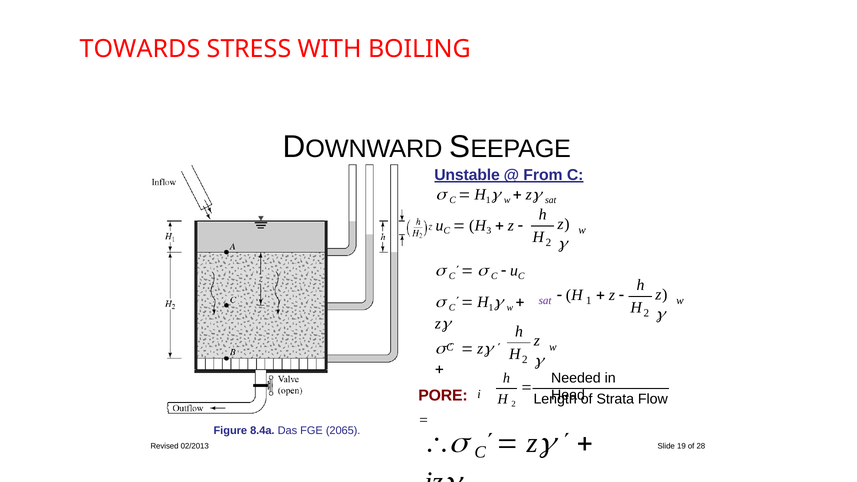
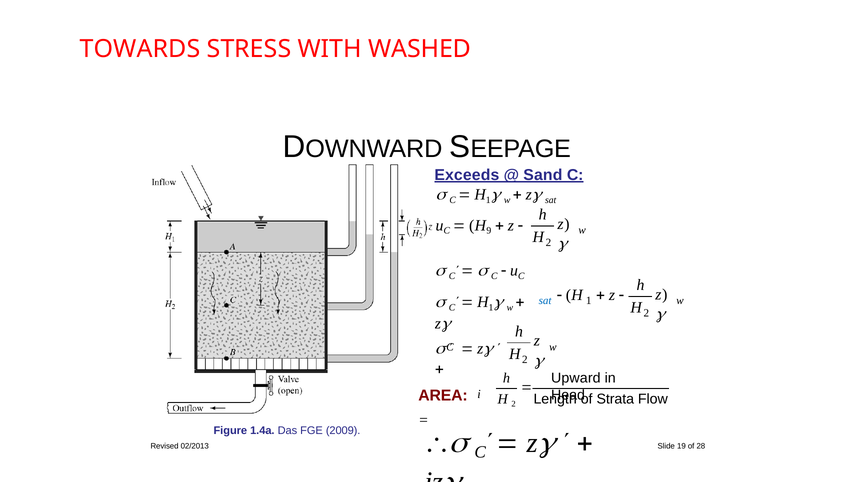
BOILING: BOILING -> WASHED
Unstable: Unstable -> Exceeds
From: From -> Sand
3: 3 -> 9
sat at (545, 301) colour: purple -> blue
Needed: Needed -> Upward
PORE: PORE -> AREA
8.4a: 8.4a -> 1.4a
2065: 2065 -> 2009
